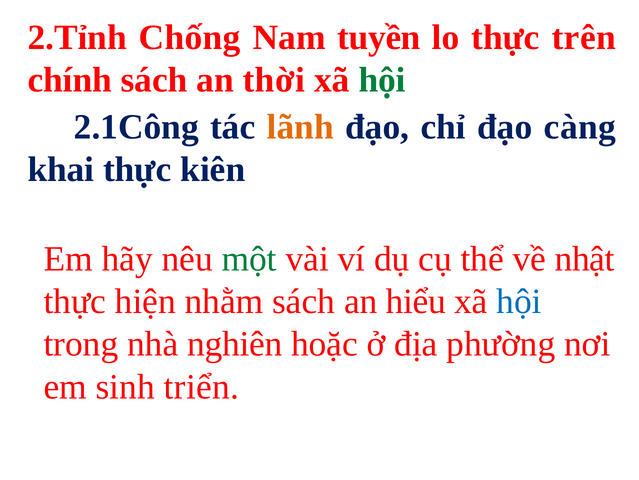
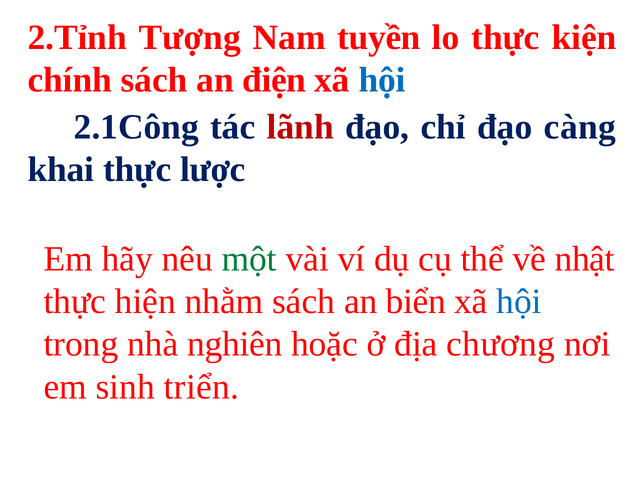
Chống: Chống -> Tượng
trên: trên -> kiện
thời: thời -> điện
hội at (382, 80) colour: green -> blue
lãnh colour: orange -> red
kiên: kiên -> lược
hiểu: hiểu -> biển
phường: phường -> chương
